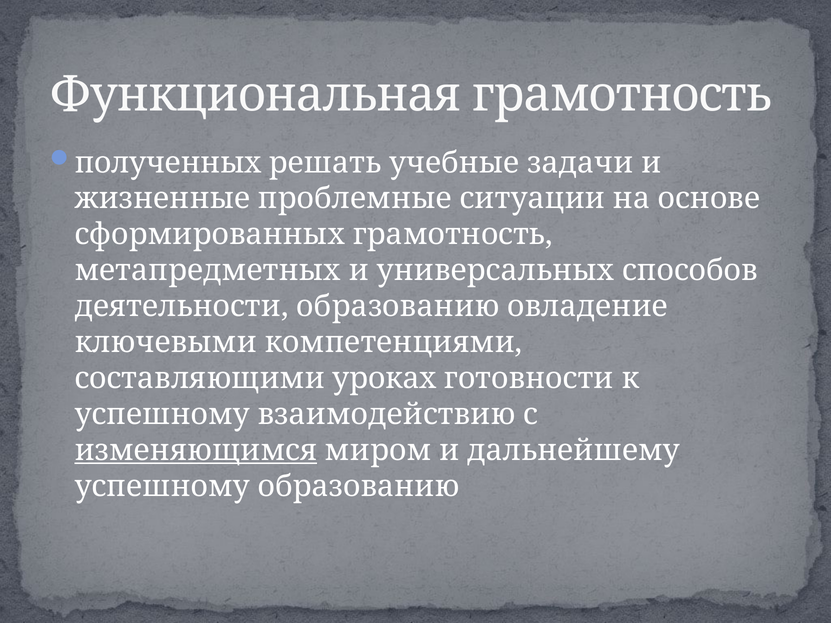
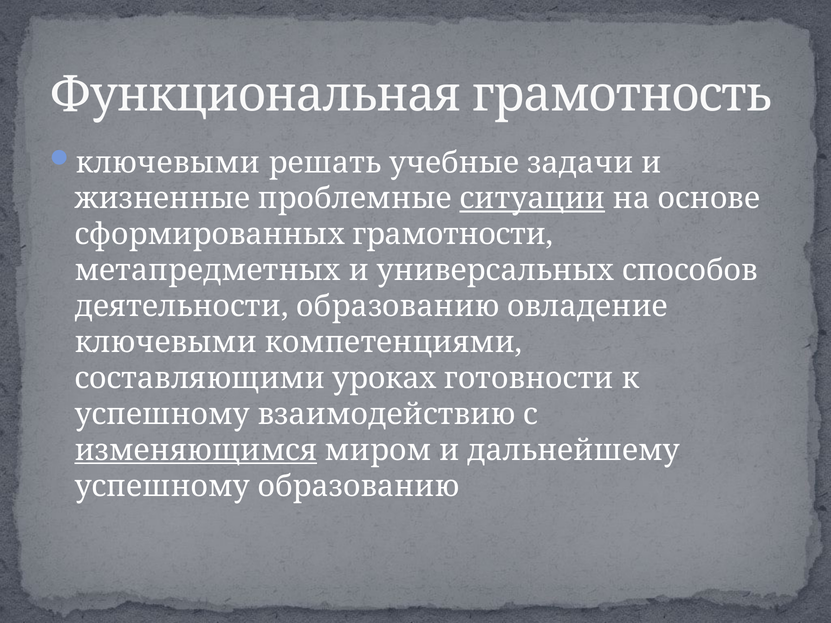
полученных at (168, 163): полученных -> ключевыми
ситуации underline: none -> present
сформированных грамотность: грамотность -> грамотности
